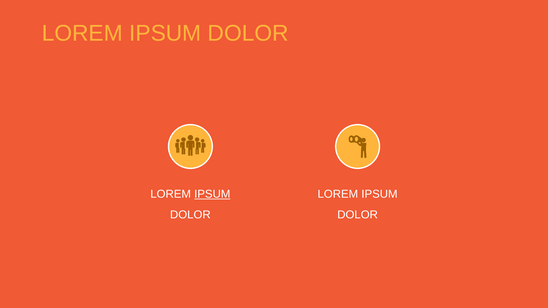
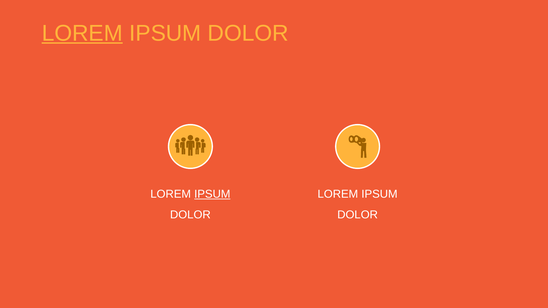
LOREM at (82, 33) underline: none -> present
